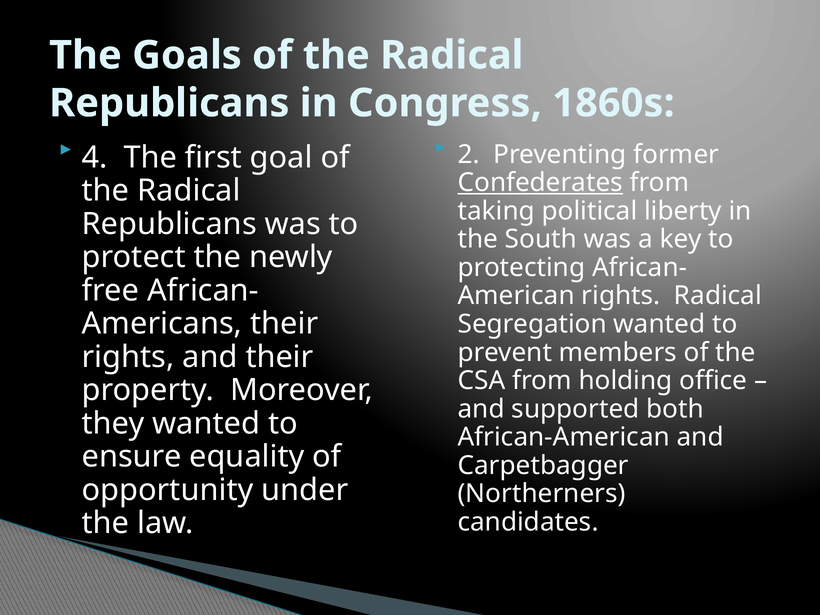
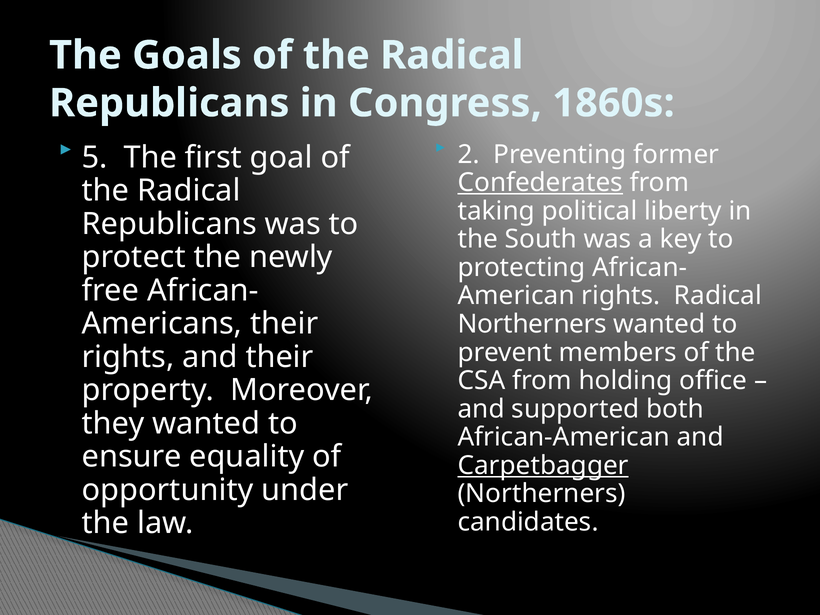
4: 4 -> 5
Segregation at (532, 324): Segregation -> Northerners
Carpetbagger underline: none -> present
